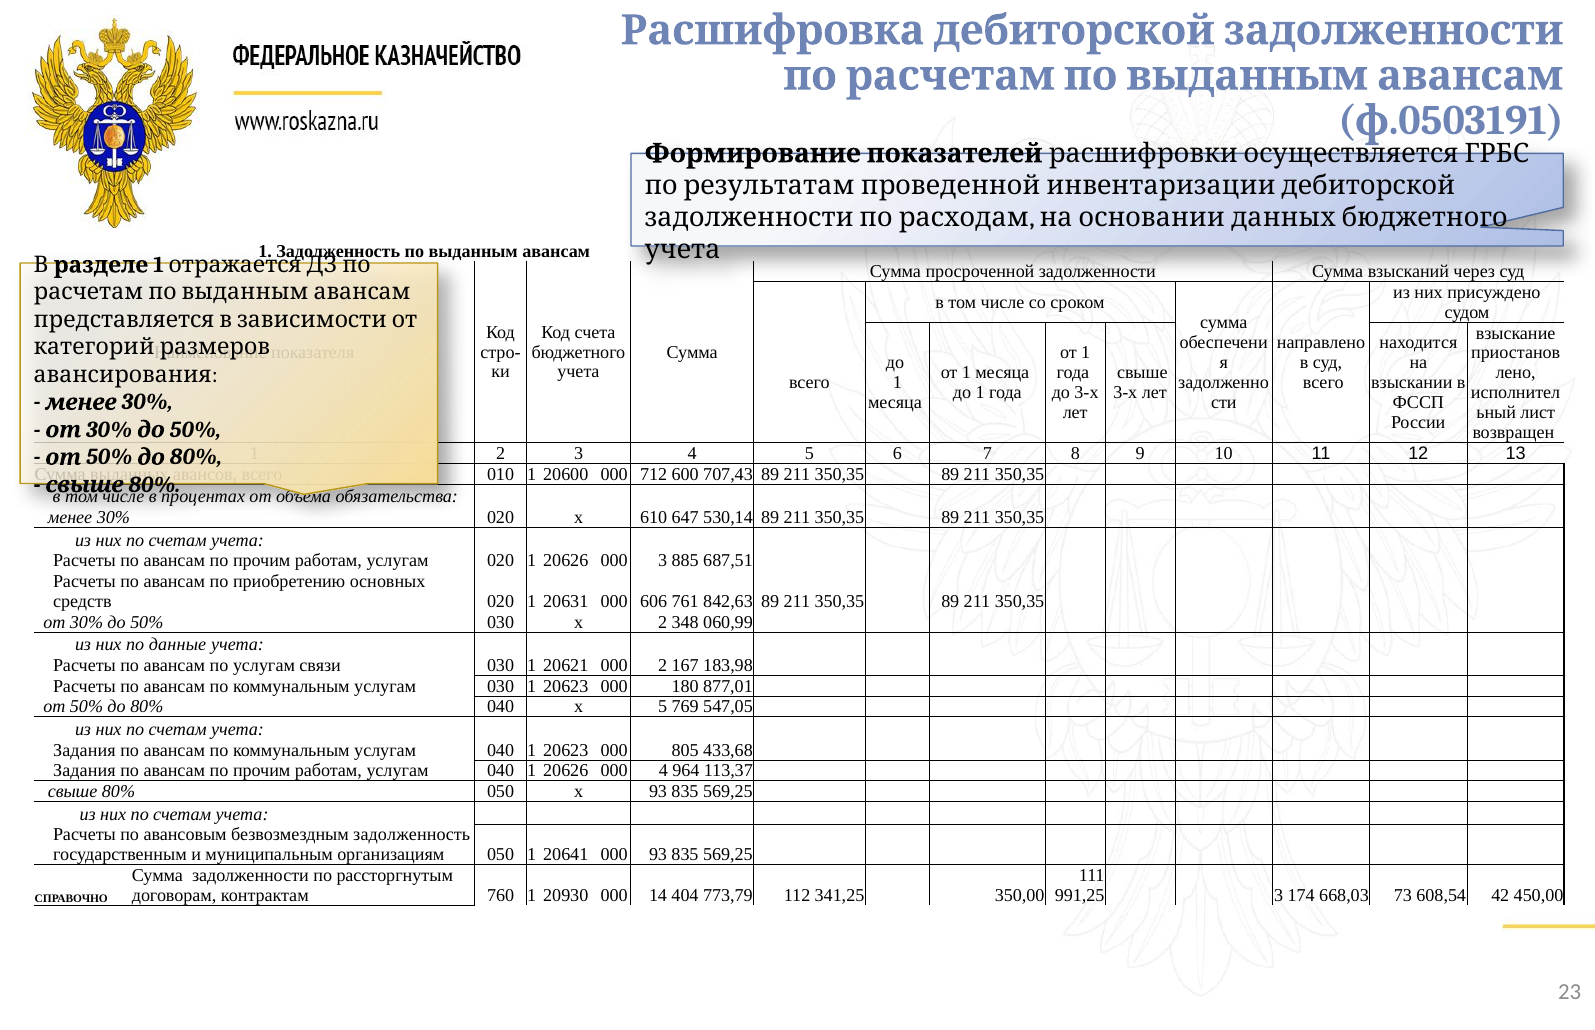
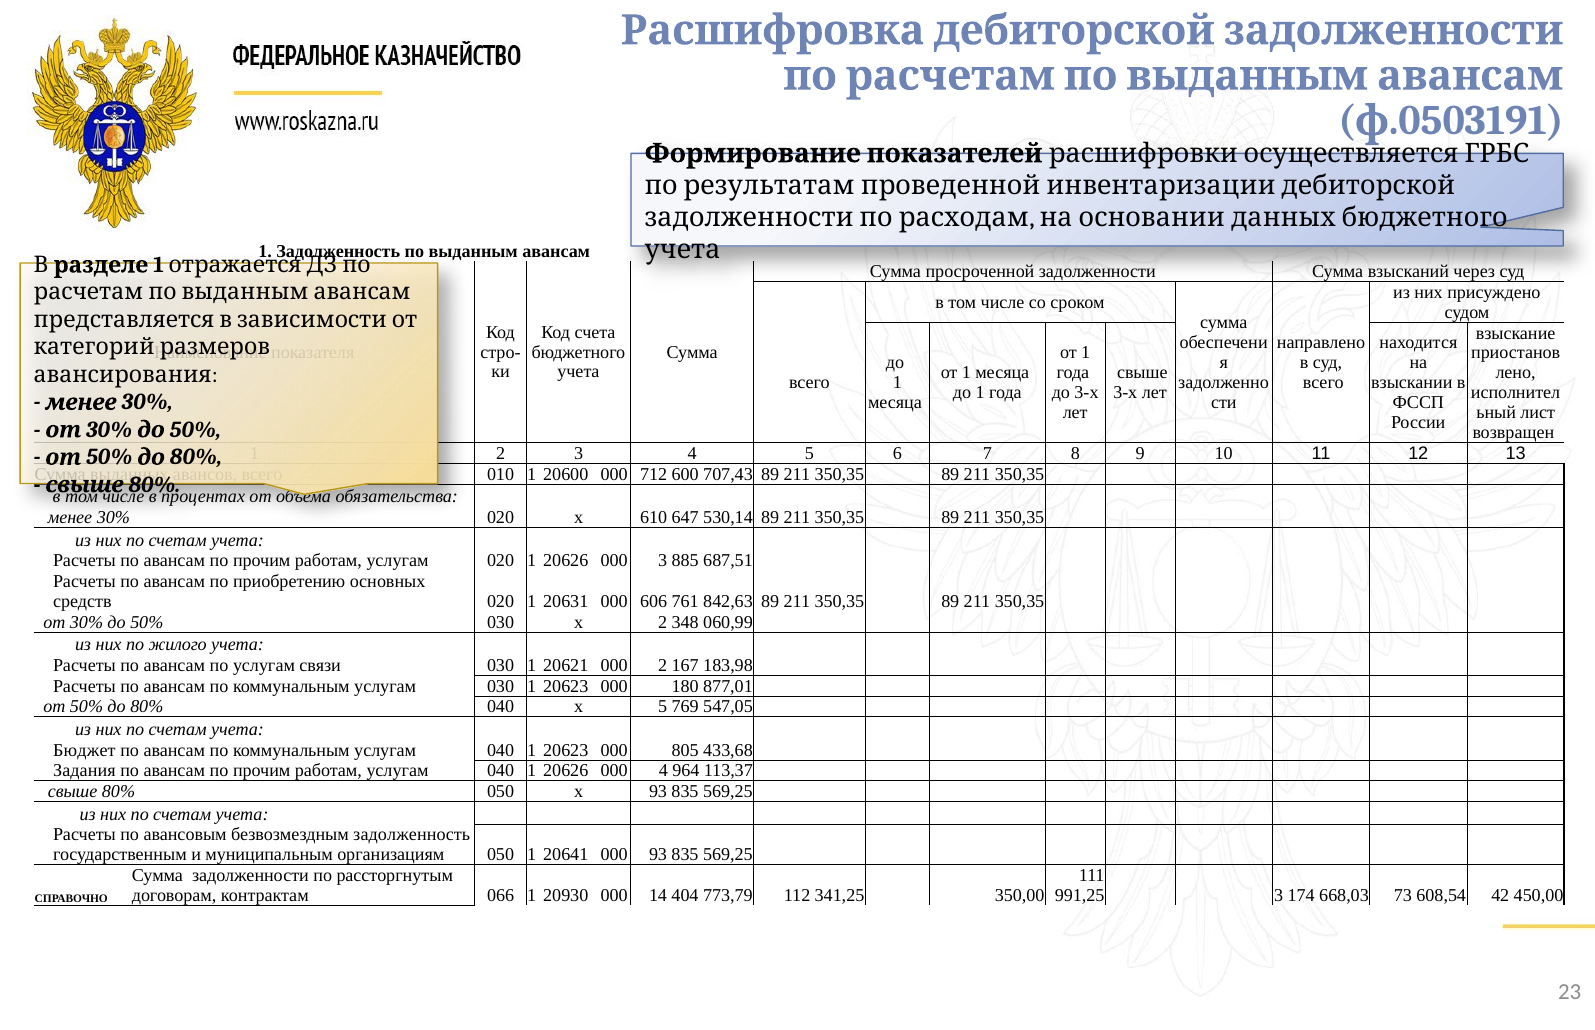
данные: данные -> жилого
Задания at (84, 750): Задания -> Бюджет
760: 760 -> 066
